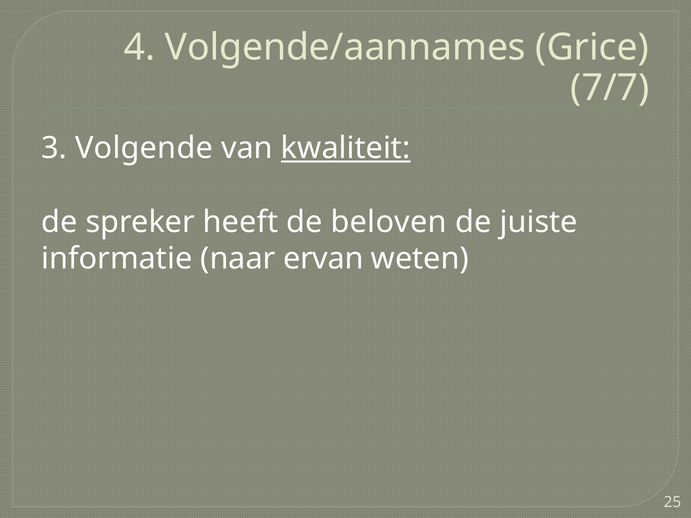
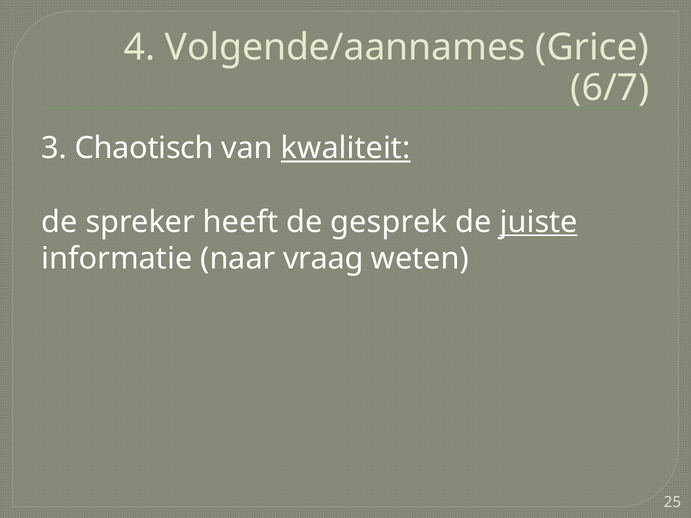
7/7: 7/7 -> 6/7
Volgende: Volgende -> Chaotisch
beloven: beloven -> gesprek
juiste underline: none -> present
ervan: ervan -> vraag
